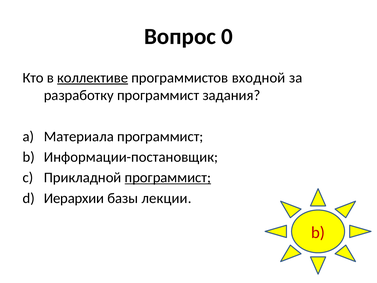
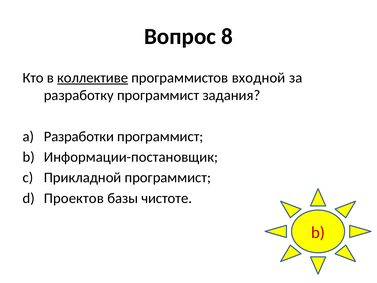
0: 0 -> 8
Материала: Материала -> Разработки
программист at (168, 177) underline: present -> none
Иерархии: Иерархии -> Проектов
лекции: лекции -> чистоте
